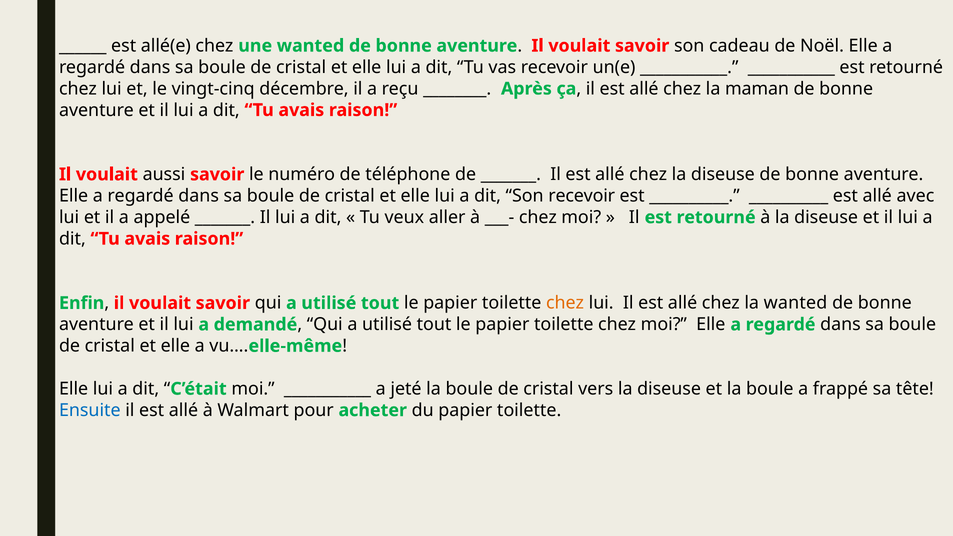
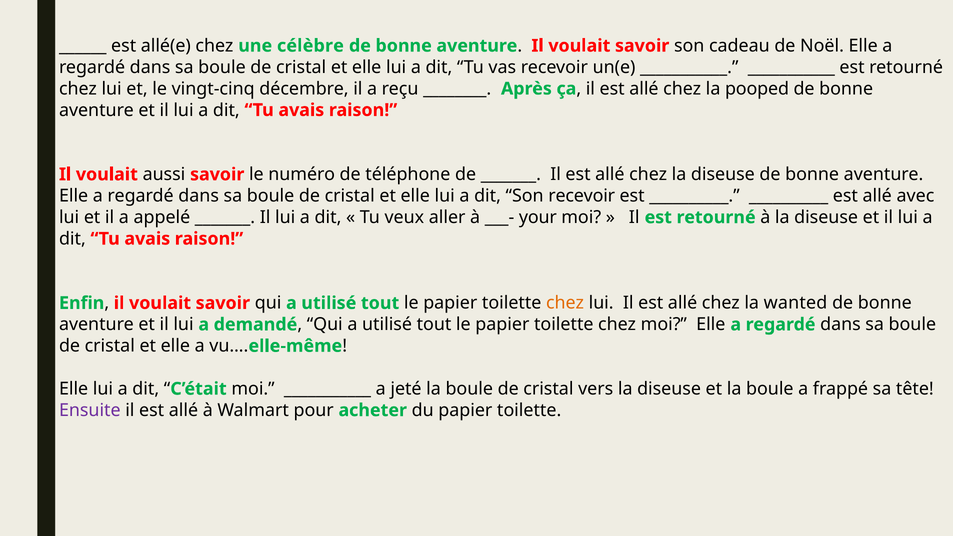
une wanted: wanted -> célèbre
maman: maman -> pooped
chez at (538, 217): chez -> your
Ensuite colour: blue -> purple
